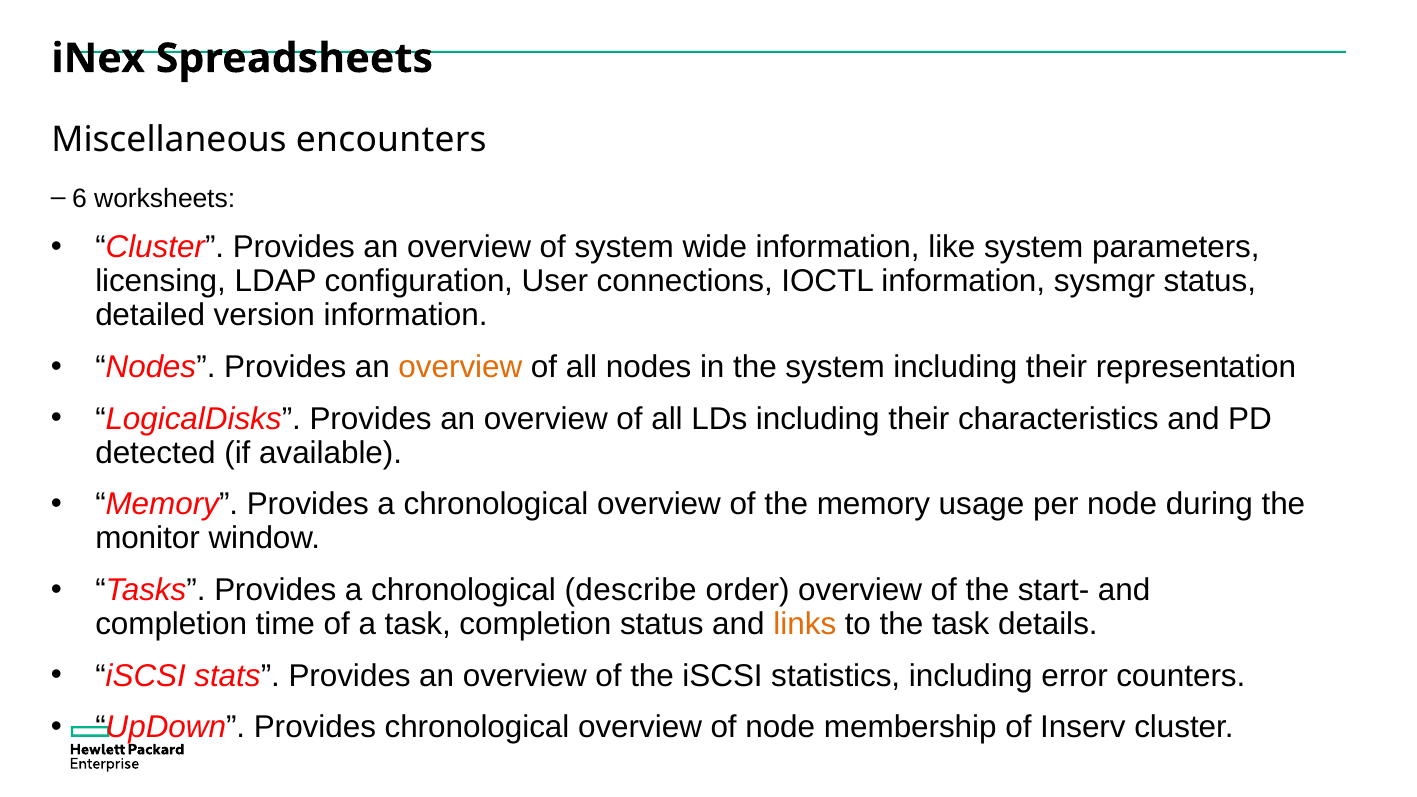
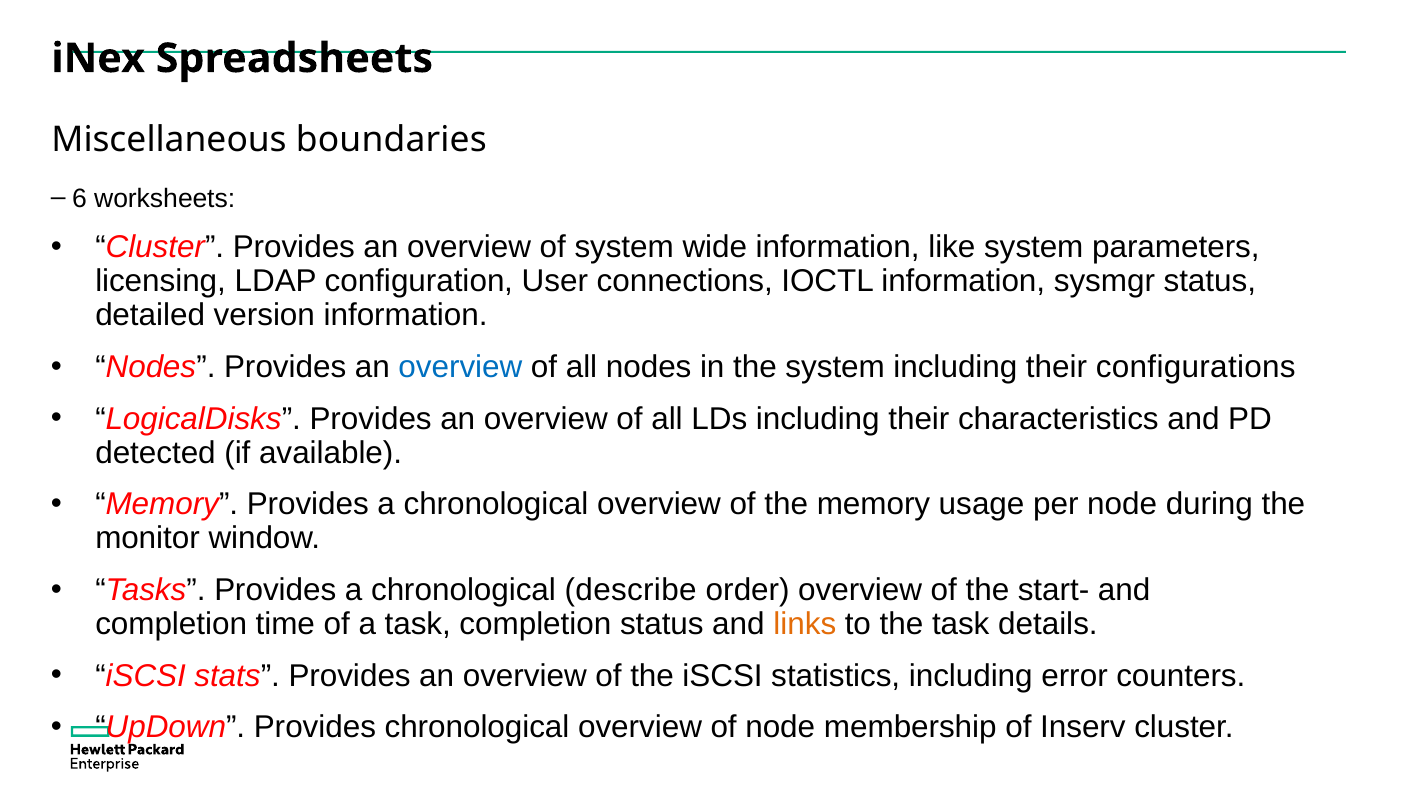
encounters: encounters -> boundaries
overview at (460, 367) colour: orange -> blue
representation: representation -> configurations
